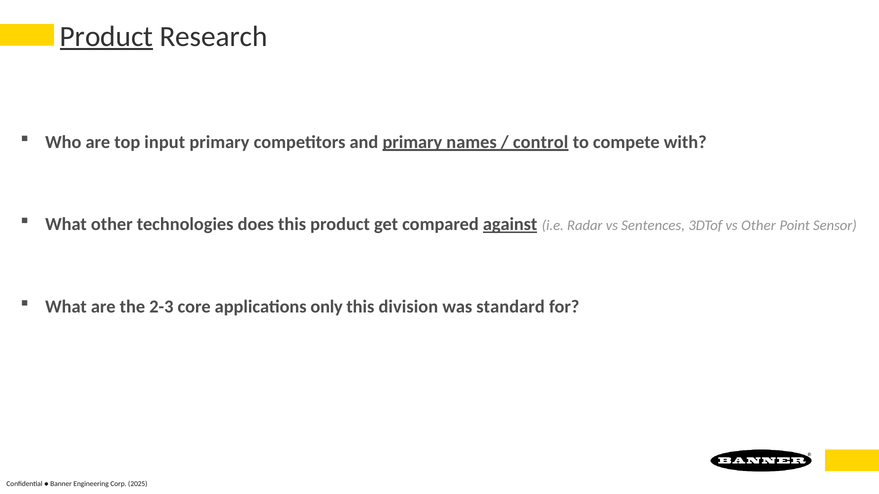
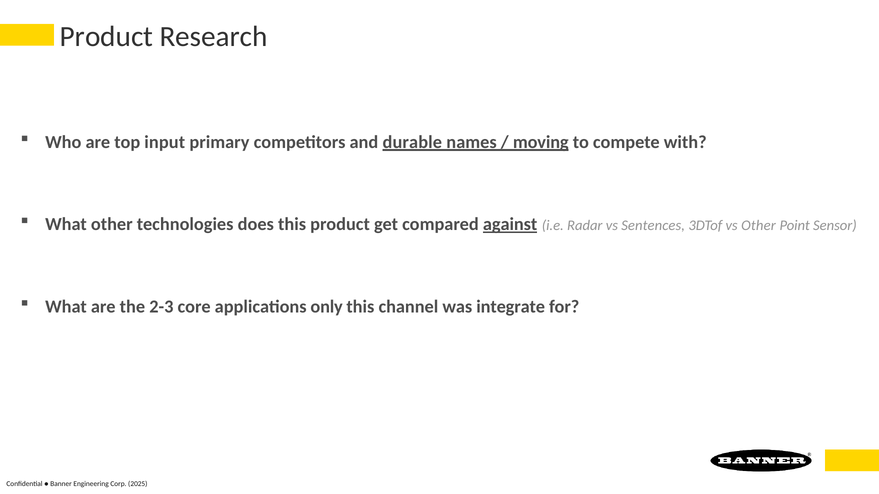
Product at (107, 36) underline: present -> none
and primary: primary -> durable
control: control -> moving
division: division -> channel
standard: standard -> integrate
